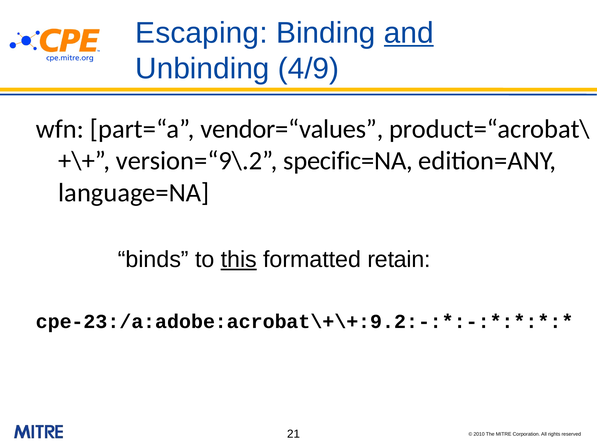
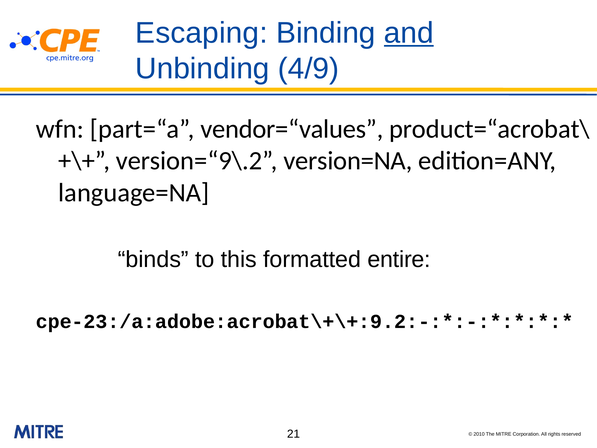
specific=NA: specific=NA -> version=NA
this underline: present -> none
retain: retain -> entire
